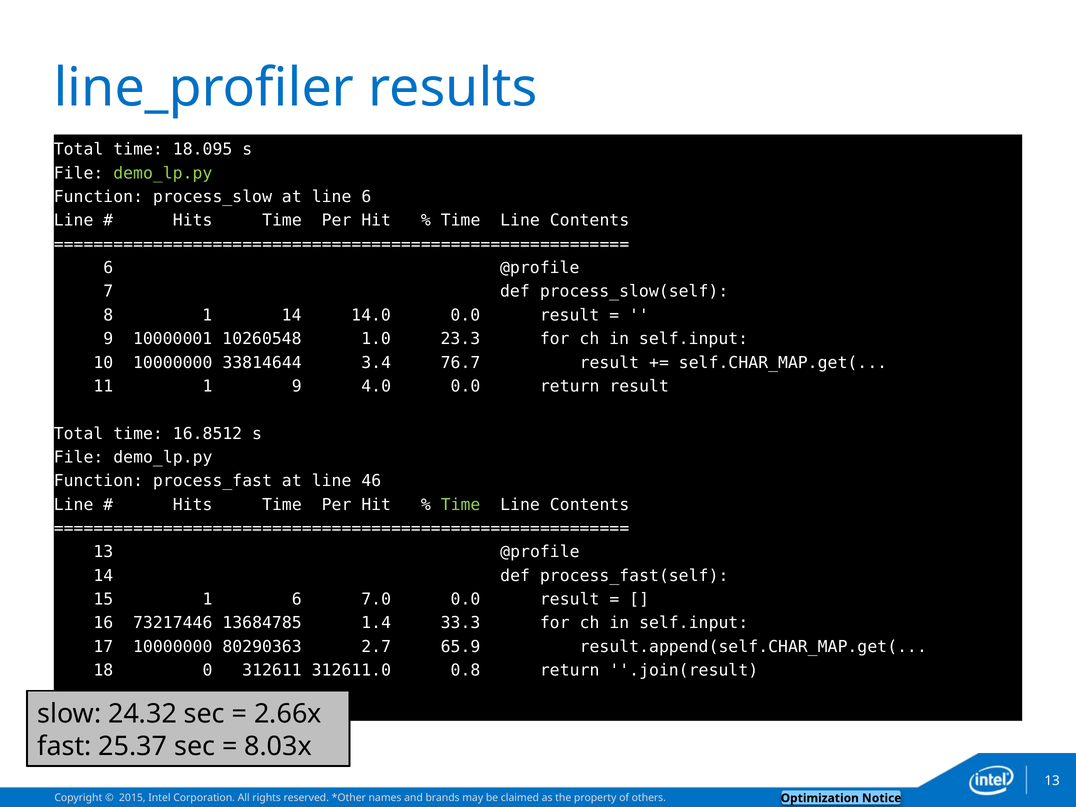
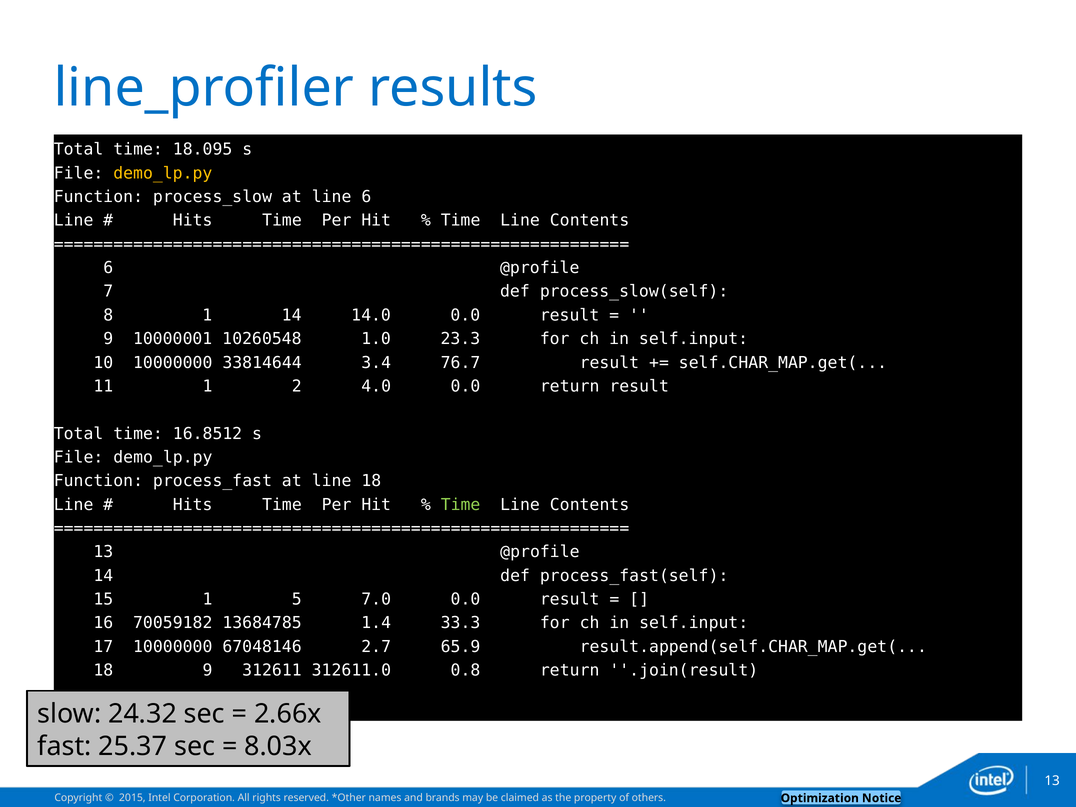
demo_lp.py at (163, 173) colour: light green -> yellow
1 9: 9 -> 2
line 46: 46 -> 18
1 6: 6 -> 5
73217446: 73217446 -> 70059182
80290363: 80290363 -> 67048146
18 0: 0 -> 9
